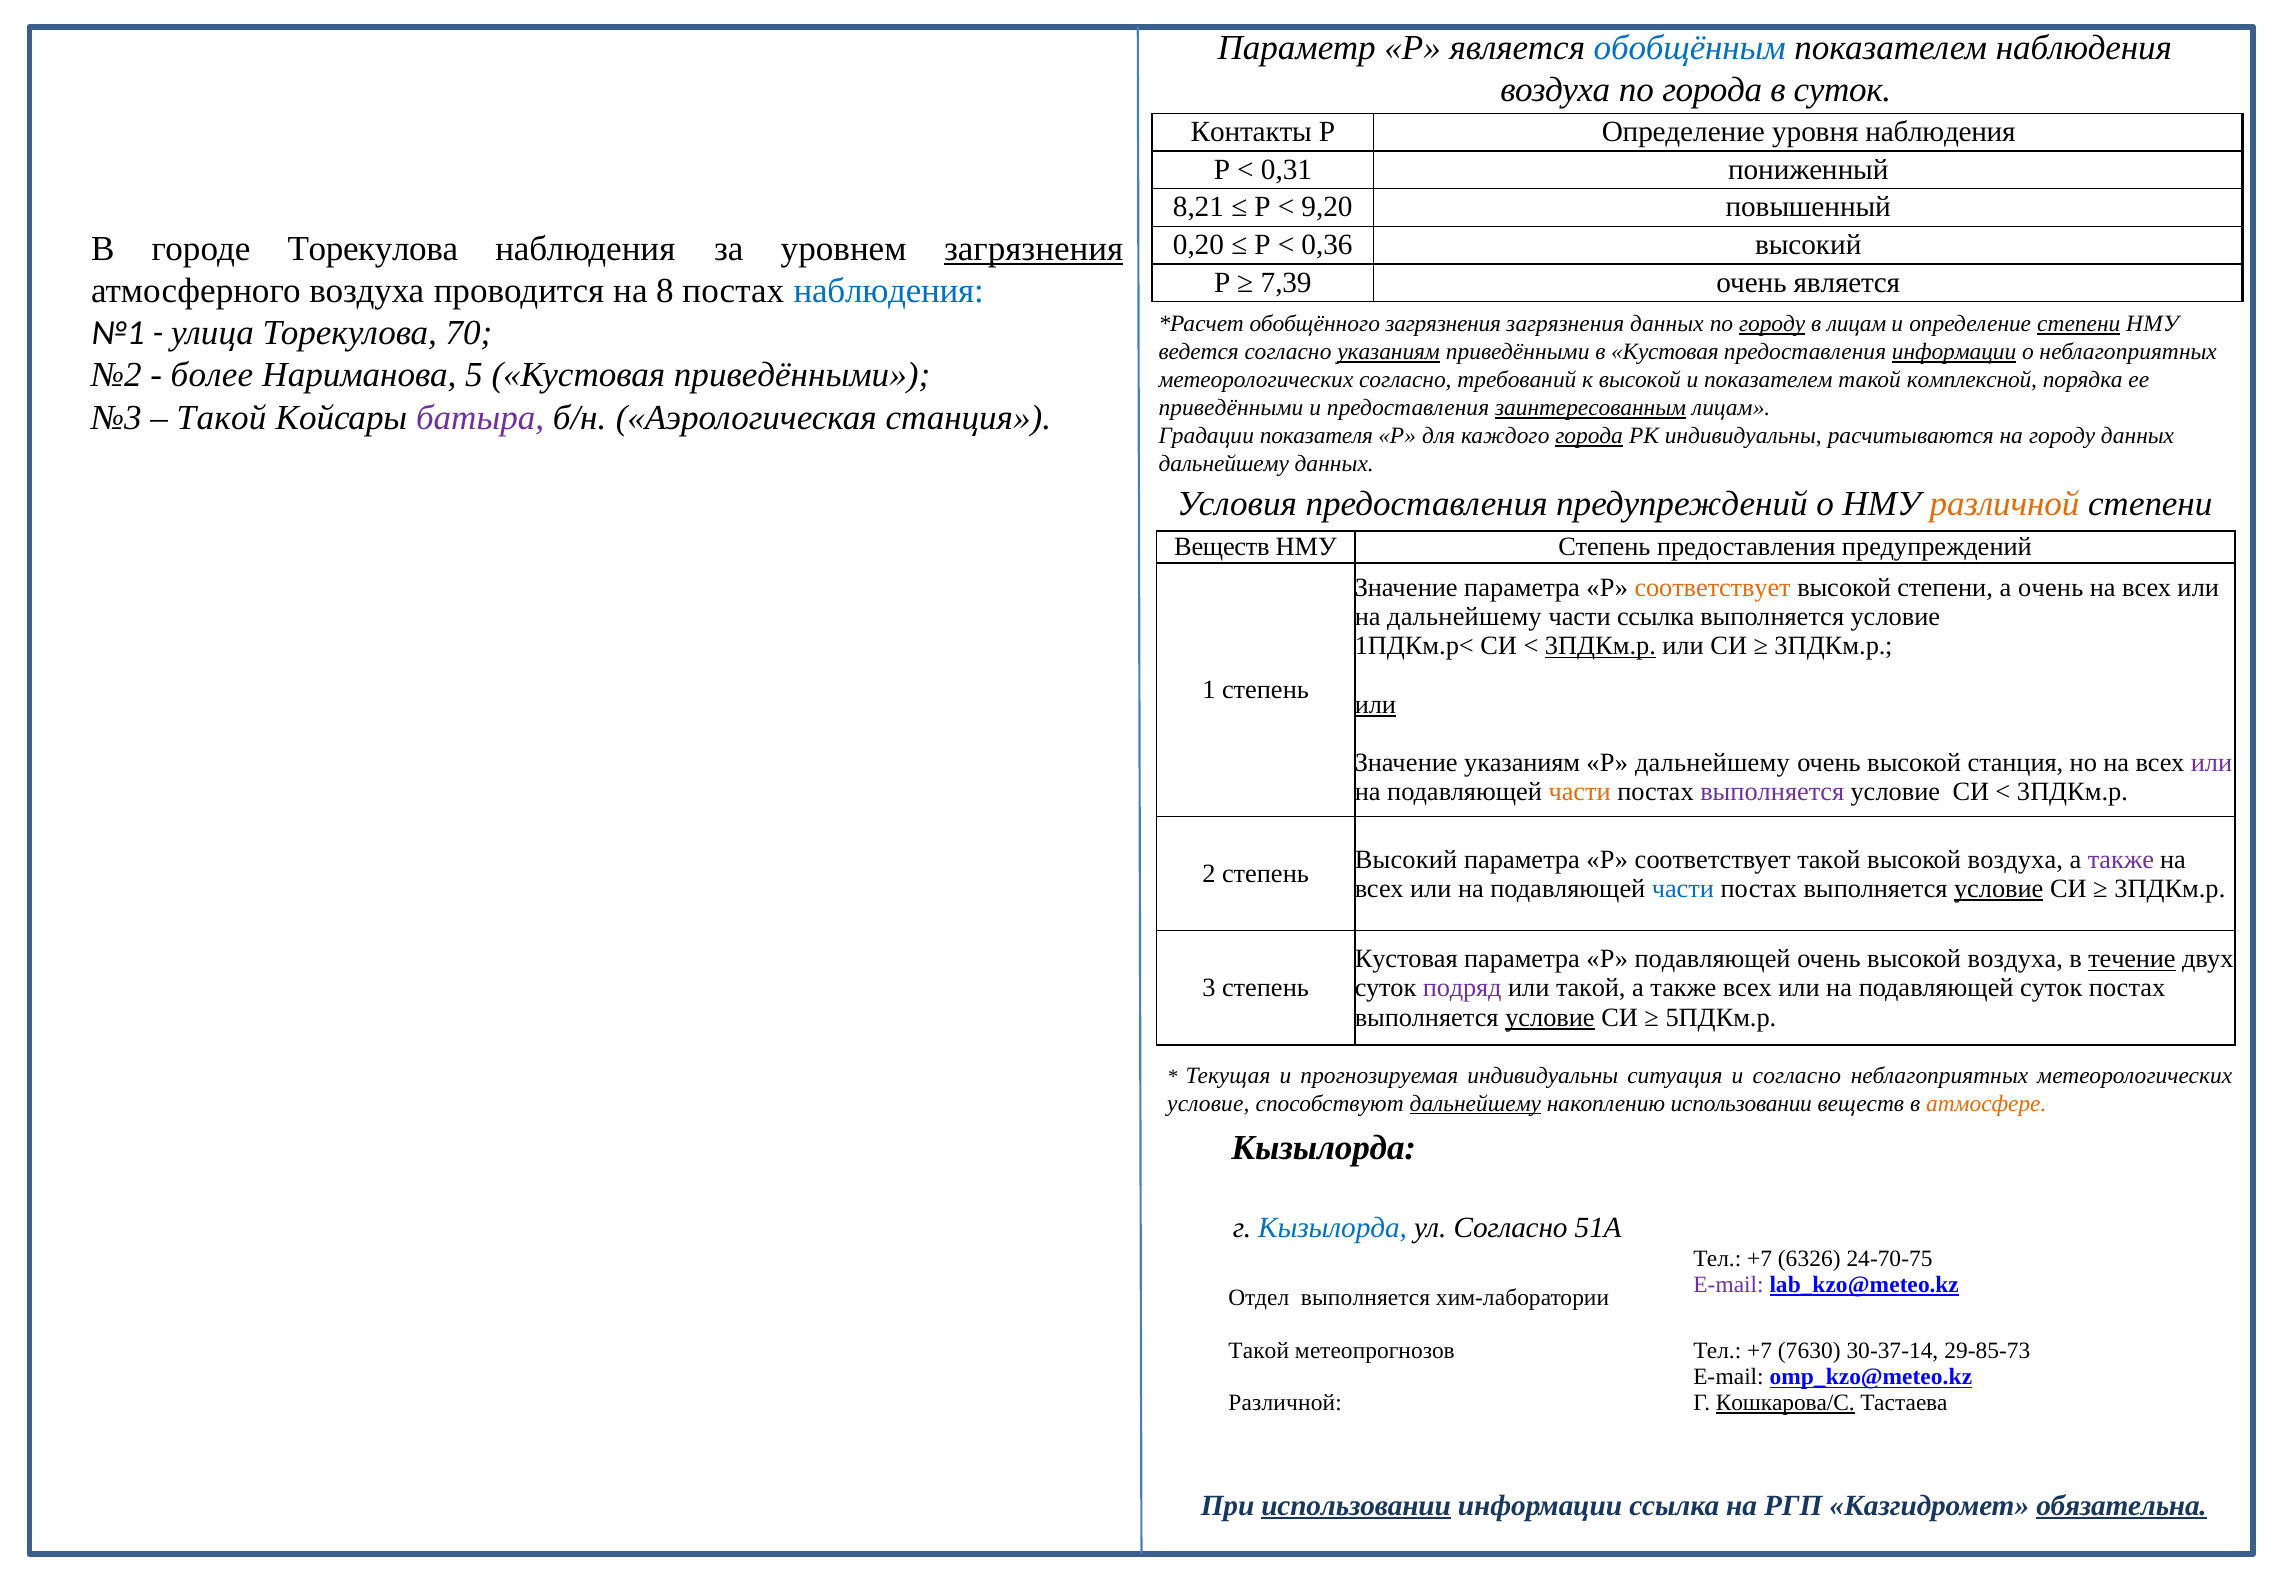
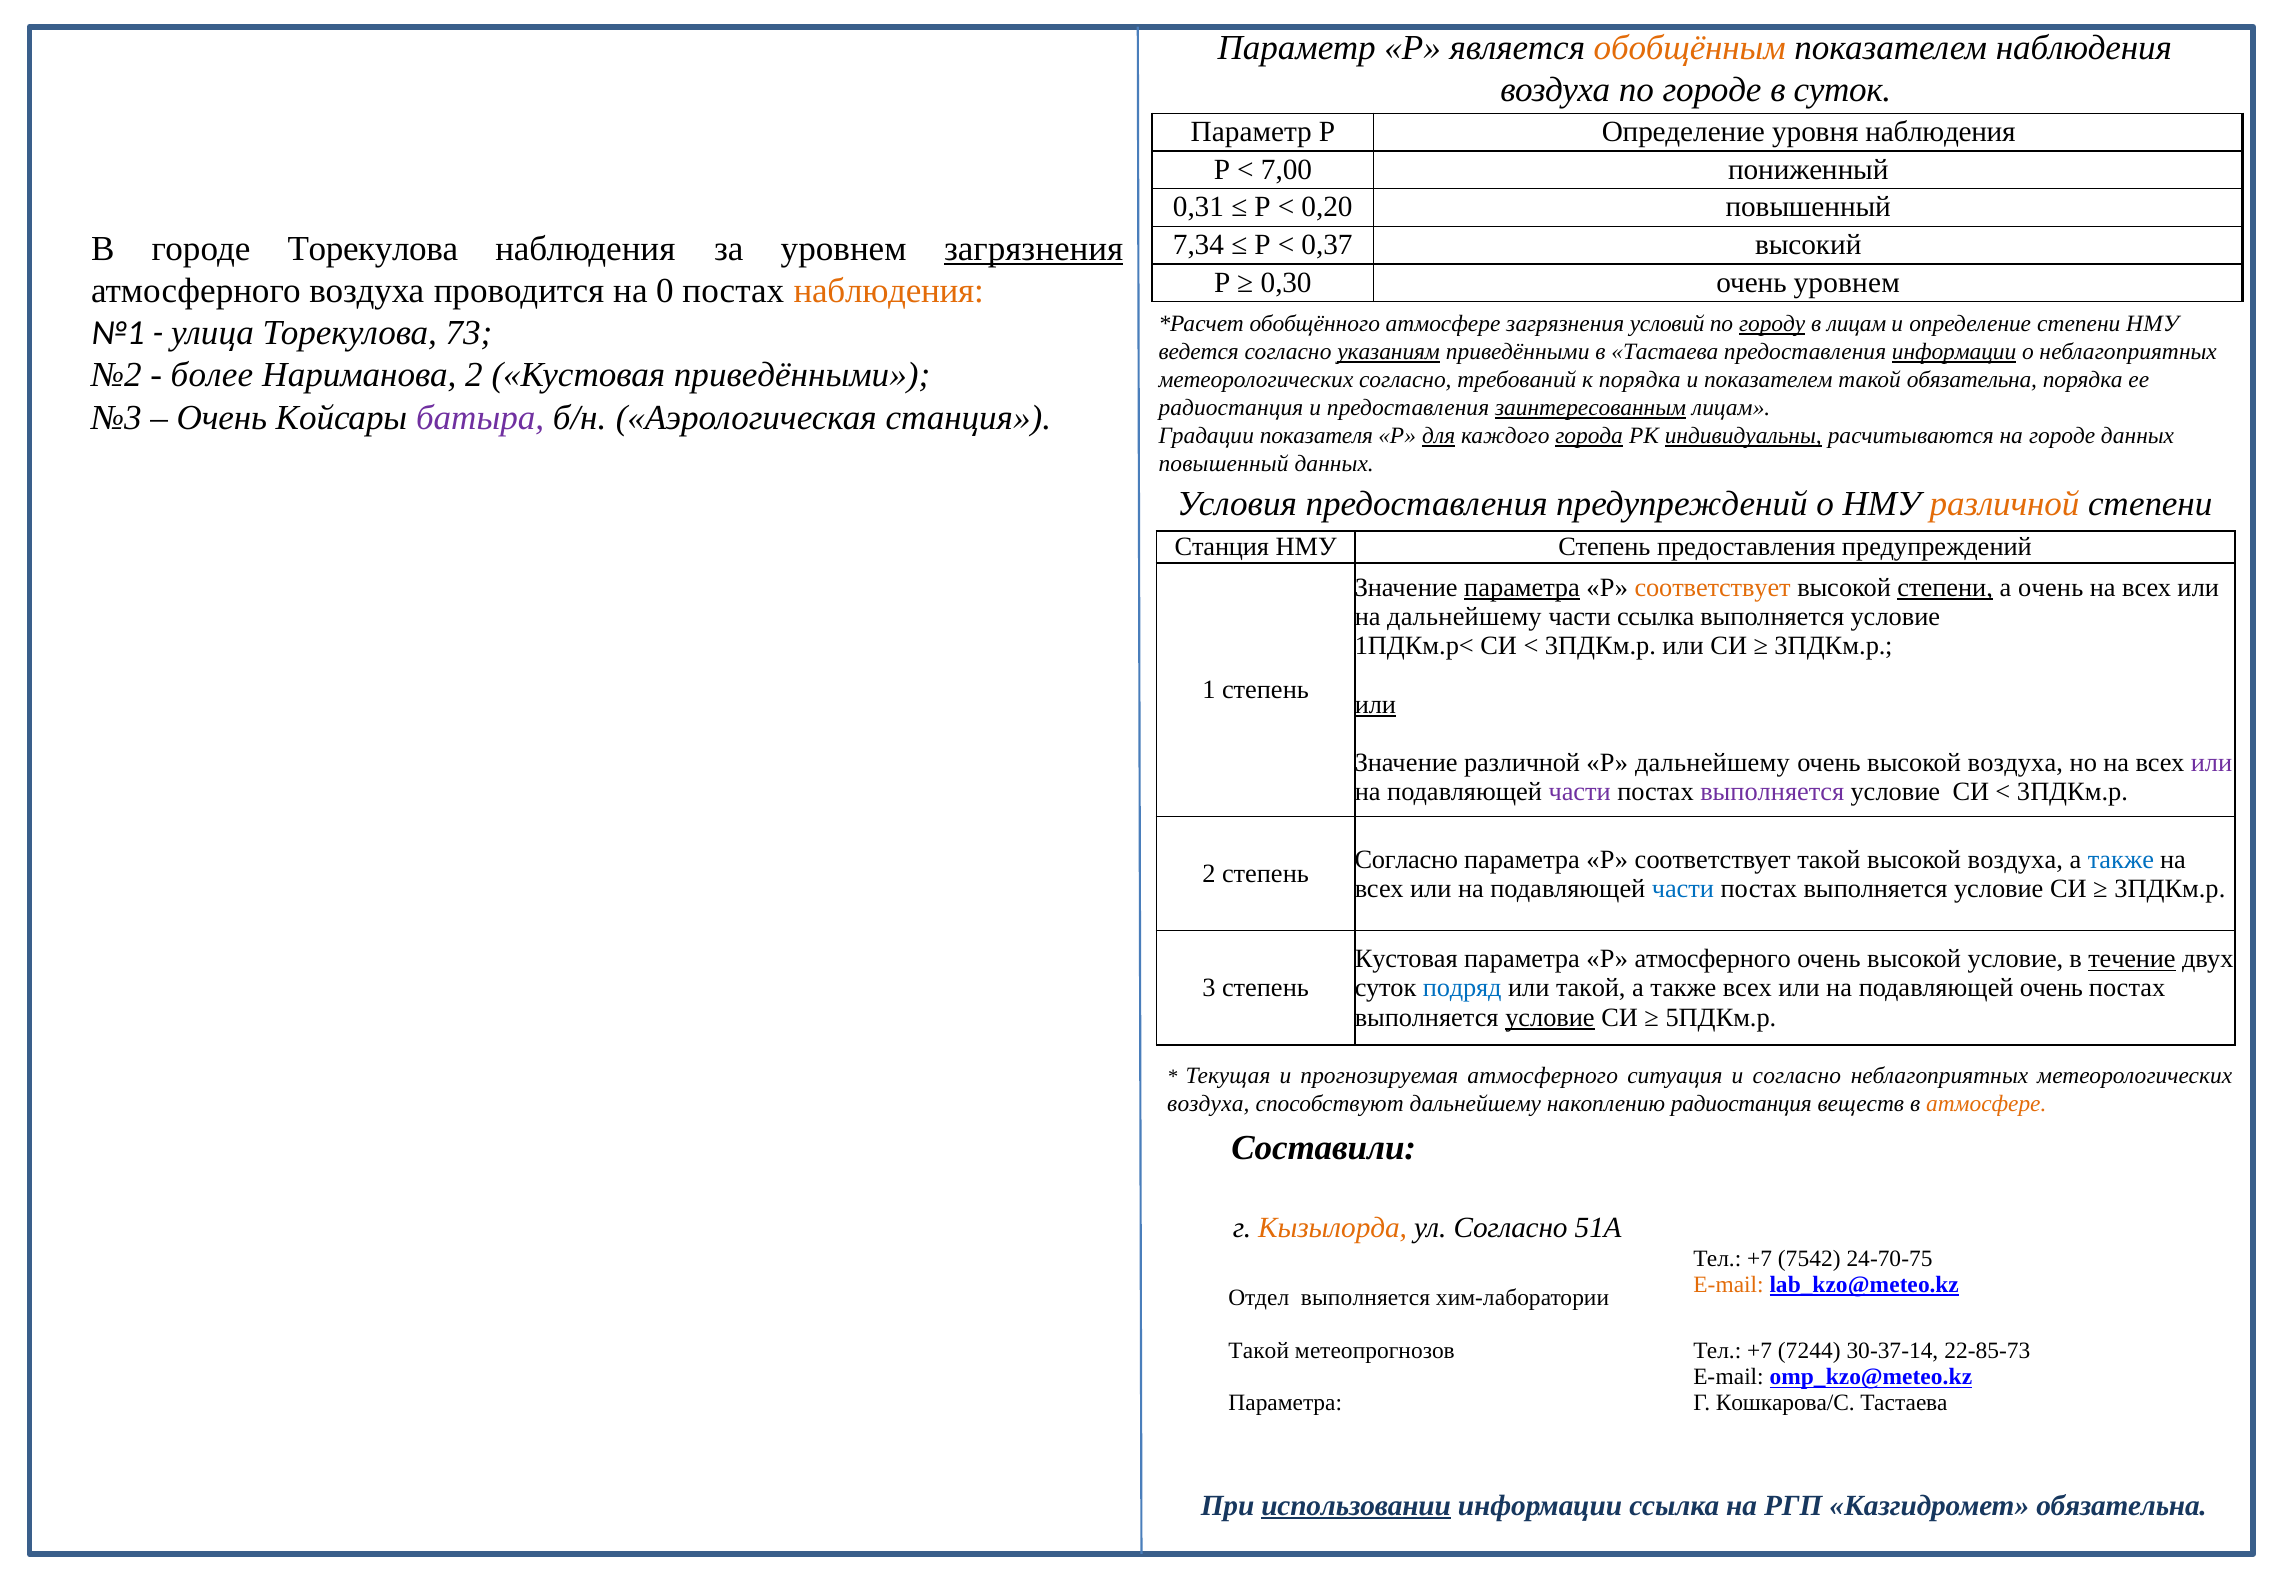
обобщённым colour: blue -> orange
по города: города -> городе
Контакты at (1251, 132): Контакты -> Параметр
0,31: 0,31 -> 7,00
8,21: 8,21 -> 0,31
9,20: 9,20 -> 0,20
0,20: 0,20 -> 7,34
0,36: 0,36 -> 0,37
7,39: 7,39 -> 0,30
очень является: является -> уровнем
8: 8 -> 0
наблюдения at (889, 291) colour: blue -> orange
обобщённого загрязнения: загрязнения -> атмосфере
загрязнения данных: данных -> условий
степени at (2079, 324) underline: present -> none
70: 70 -> 73
в Кустовая: Кустовая -> Тастаева
Нариманова 5: 5 -> 2
к высокой: высокой -> порядка
такой комплексной: комплексной -> обязательна
приведёнными at (1231, 408): приведёнными -> радиостанция
Такой at (222, 417): Такой -> Очень
для underline: none -> present
индивидуальны at (1743, 436) underline: none -> present
на городу: городу -> городе
дальнейшему at (1224, 464): дальнейшему -> повышенный
Веществ at (1222, 547): Веществ -> Станция
параметра at (1522, 588) underline: none -> present
степени at (1945, 588) underline: none -> present
3ПДКм.р at (1600, 646) underline: present -> none
Значение указаниям: указаниям -> различной
очень высокой станция: станция -> воздуха
части at (1580, 792) colour: orange -> purple
Высокий at (1406, 859): Высокий -> Согласно
также at (2121, 859) colour: purple -> blue
условие at (1999, 888) underline: present -> none
Р подавляющей: подавляющей -> атмосферного
очень высокой воздуха: воздуха -> условие
подряд colour: purple -> blue
подавляющей суток: суток -> очень
прогнозируемая индивидуальны: индивидуальны -> атмосферного
условие at (1208, 1103): условие -> воздуха
дальнейшему at (1475, 1103) underline: present -> none
накоплению использовании: использовании -> радиостанция
Кызылорда at (1324, 1148): Кызылорда -> Составили
Кызылорда at (1333, 1228) colour: blue -> orange
6326: 6326 -> 7542
E-mail at (1729, 1284) colour: purple -> orange
7630: 7630 -> 7244
29-85-73: 29-85-73 -> 22-85-73
Различной at (1285, 1403): Различной -> Параметра
Кошкарова/С underline: present -> none
обязательна at (2122, 1505) underline: present -> none
